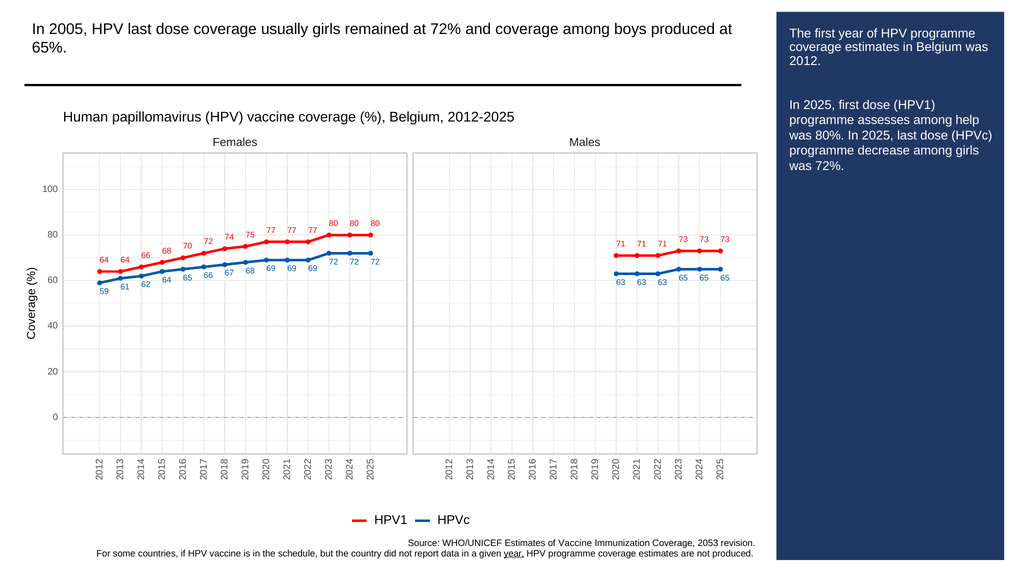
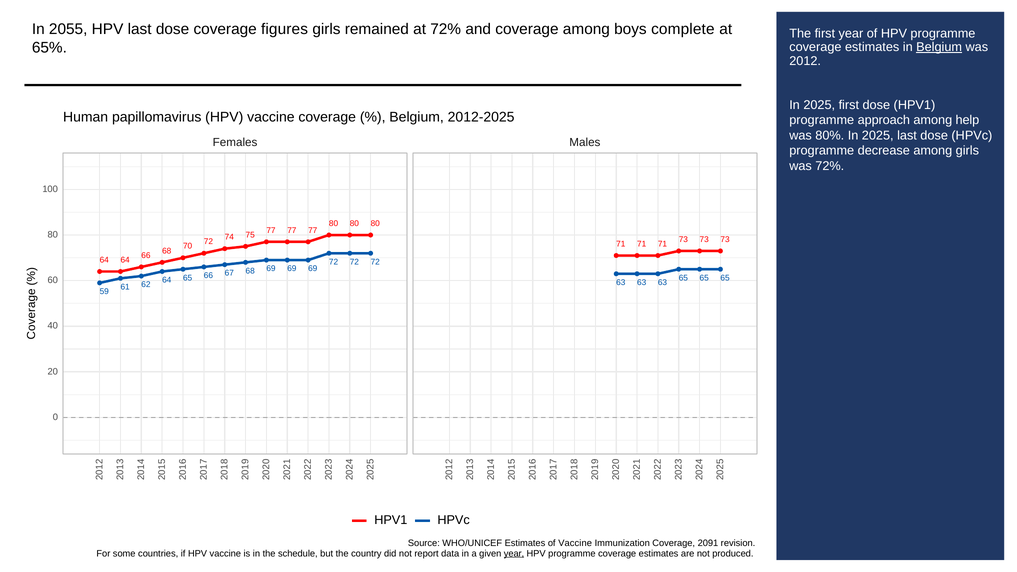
2005: 2005 -> 2055
usually: usually -> figures
boys produced: produced -> complete
Belgium at (939, 47) underline: none -> present
assesses: assesses -> approach
2053: 2053 -> 2091
